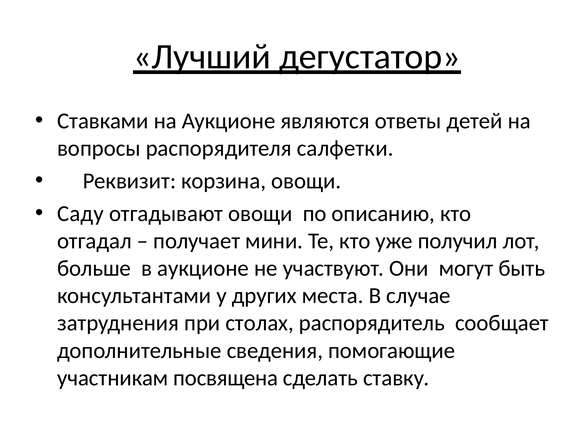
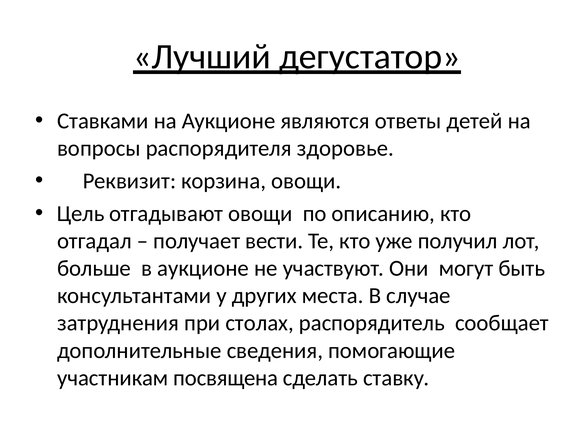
салфетки: салфетки -> здоровье
Саду: Саду -> Цель
мини: мини -> вести
